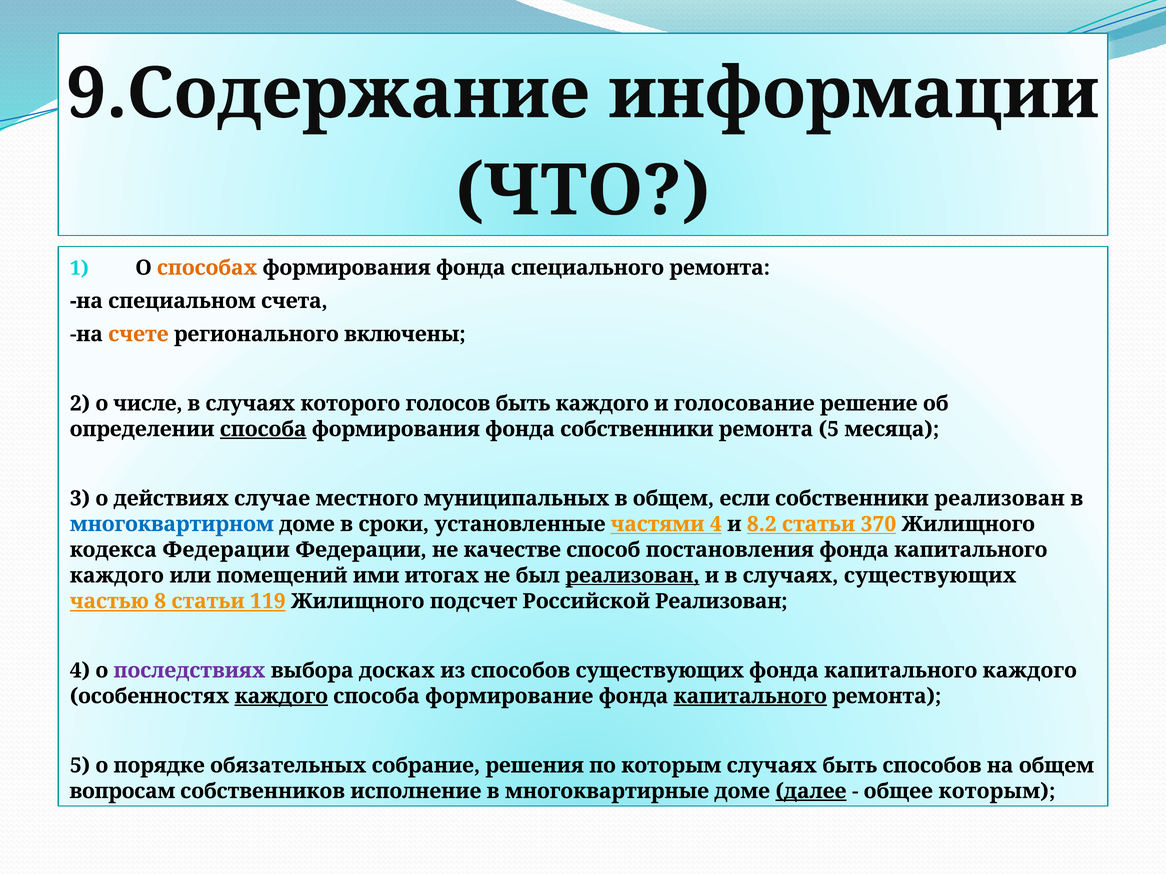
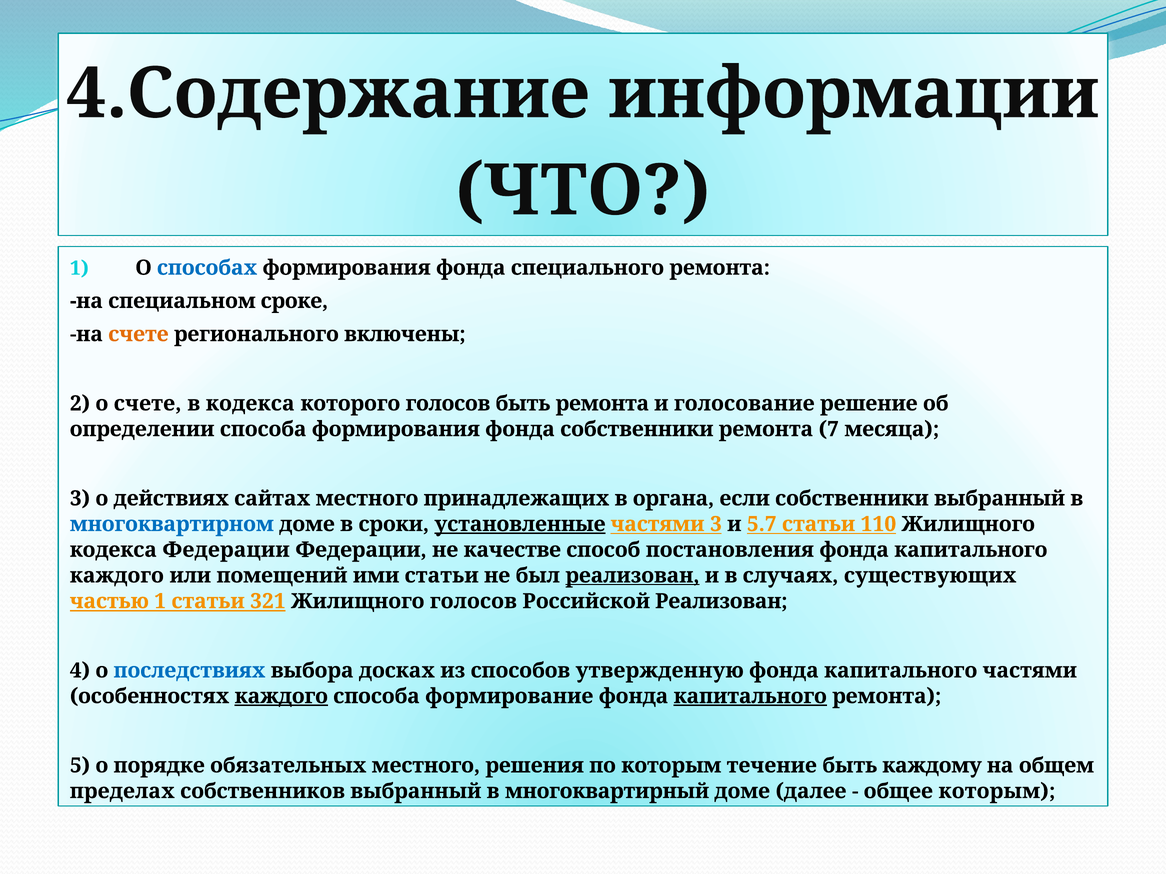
9.Содержание: 9.Содержание -> 4.Содержание
способах colour: orange -> blue
счета: счета -> сроке
о числе: числе -> счете
случаях at (250, 404): случаях -> кодекса
быть каждого: каждого -> ремонта
способа at (263, 429) underline: present -> none
5 at (829, 429): 5 -> 7
случае: случае -> сайтах
муниципальных: муниципальных -> принадлежащих
в общем: общем -> органа
собственники реализован: реализован -> выбранный
установленные underline: none -> present
частями 4: 4 -> 3
8.2: 8.2 -> 5.7
370: 370 -> 110
ими итогах: итогах -> статьи
частью 8: 8 -> 1
119: 119 -> 321
Жилищного подсчет: подсчет -> голосов
последствиях colour: purple -> blue
способов существующих: существующих -> утвержденную
каждого at (1030, 671): каждого -> частями
обязательных собрание: собрание -> местного
которым случаях: случаях -> течение
быть способов: способов -> каждому
вопросам: вопросам -> пределах
собственников исполнение: исполнение -> выбранный
многоквартирные: многоквартирные -> многоквартирный
далее underline: present -> none
